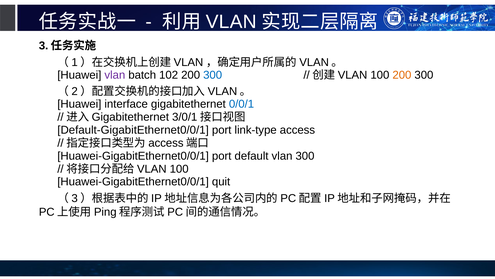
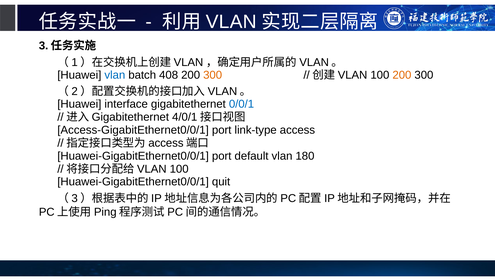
vlan at (115, 75) colour: purple -> blue
102: 102 -> 408
300 at (213, 75) colour: blue -> orange
3/0/1: 3/0/1 -> 4/0/1
Default-GigabitEthernet0/0/1: Default-GigabitEthernet0/0/1 -> Access-GigabitEthernet0/0/1
vlan 300: 300 -> 180
